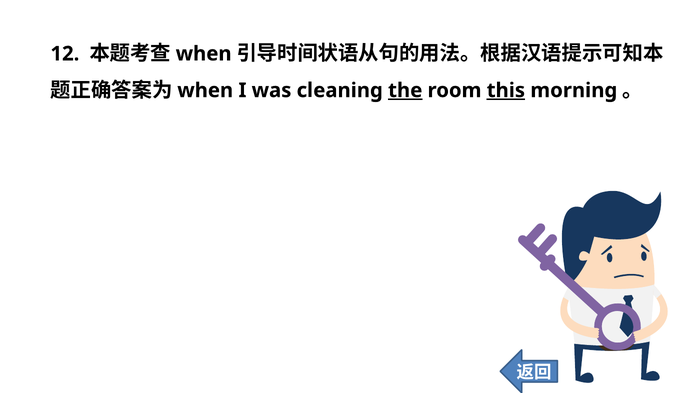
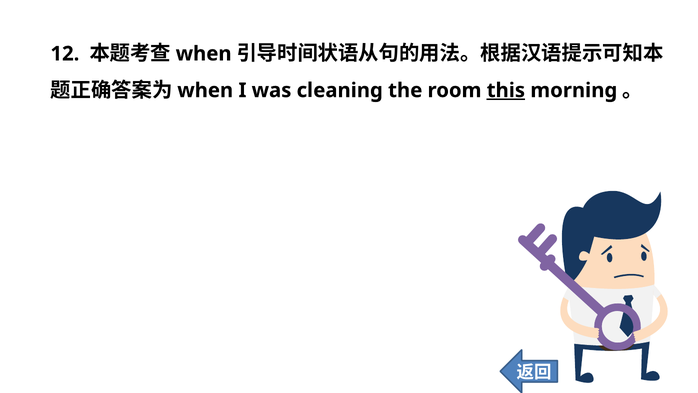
the underline: present -> none
